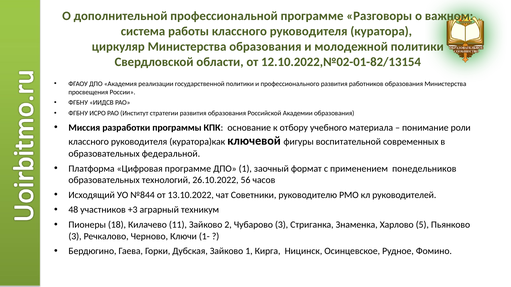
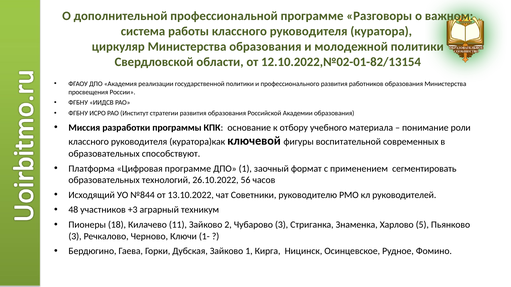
федеральной: федеральной -> способствуют
понедельников: понедельников -> сегментировать
